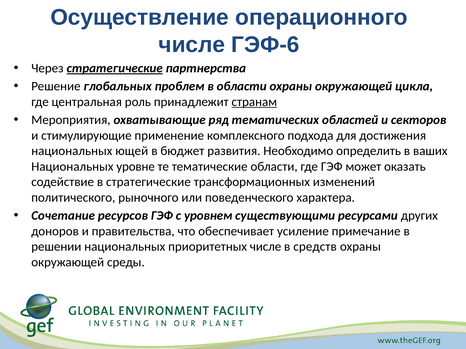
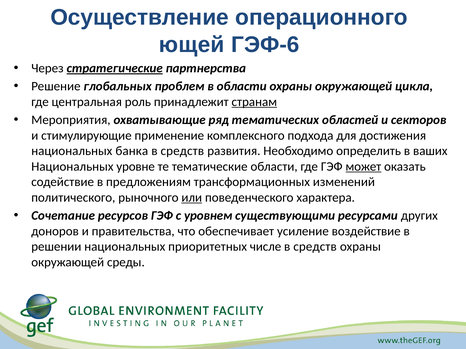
числе at (192, 45): числе -> ющей
ющей: ющей -> банка
бюджет at (182, 151): бюджет -> средств
может underline: none -> present
в стратегические: стратегические -> предложениям
или underline: none -> present
примечание: примечание -> воздействие
